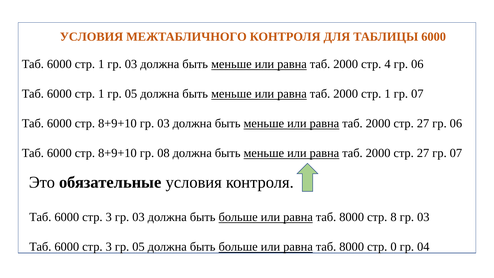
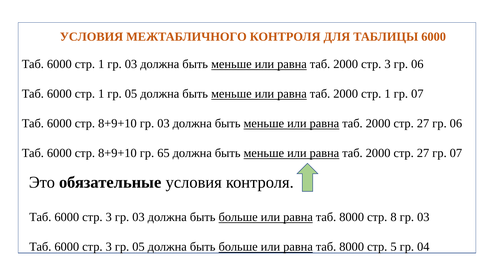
2000 стр 4: 4 -> 3
08: 08 -> 65
0: 0 -> 5
